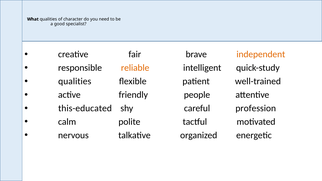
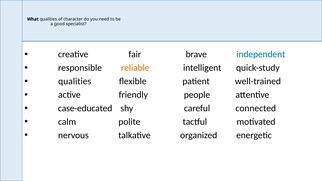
independent colour: orange -> blue
this-educated: this-educated -> case-educated
profession: profession -> connected
